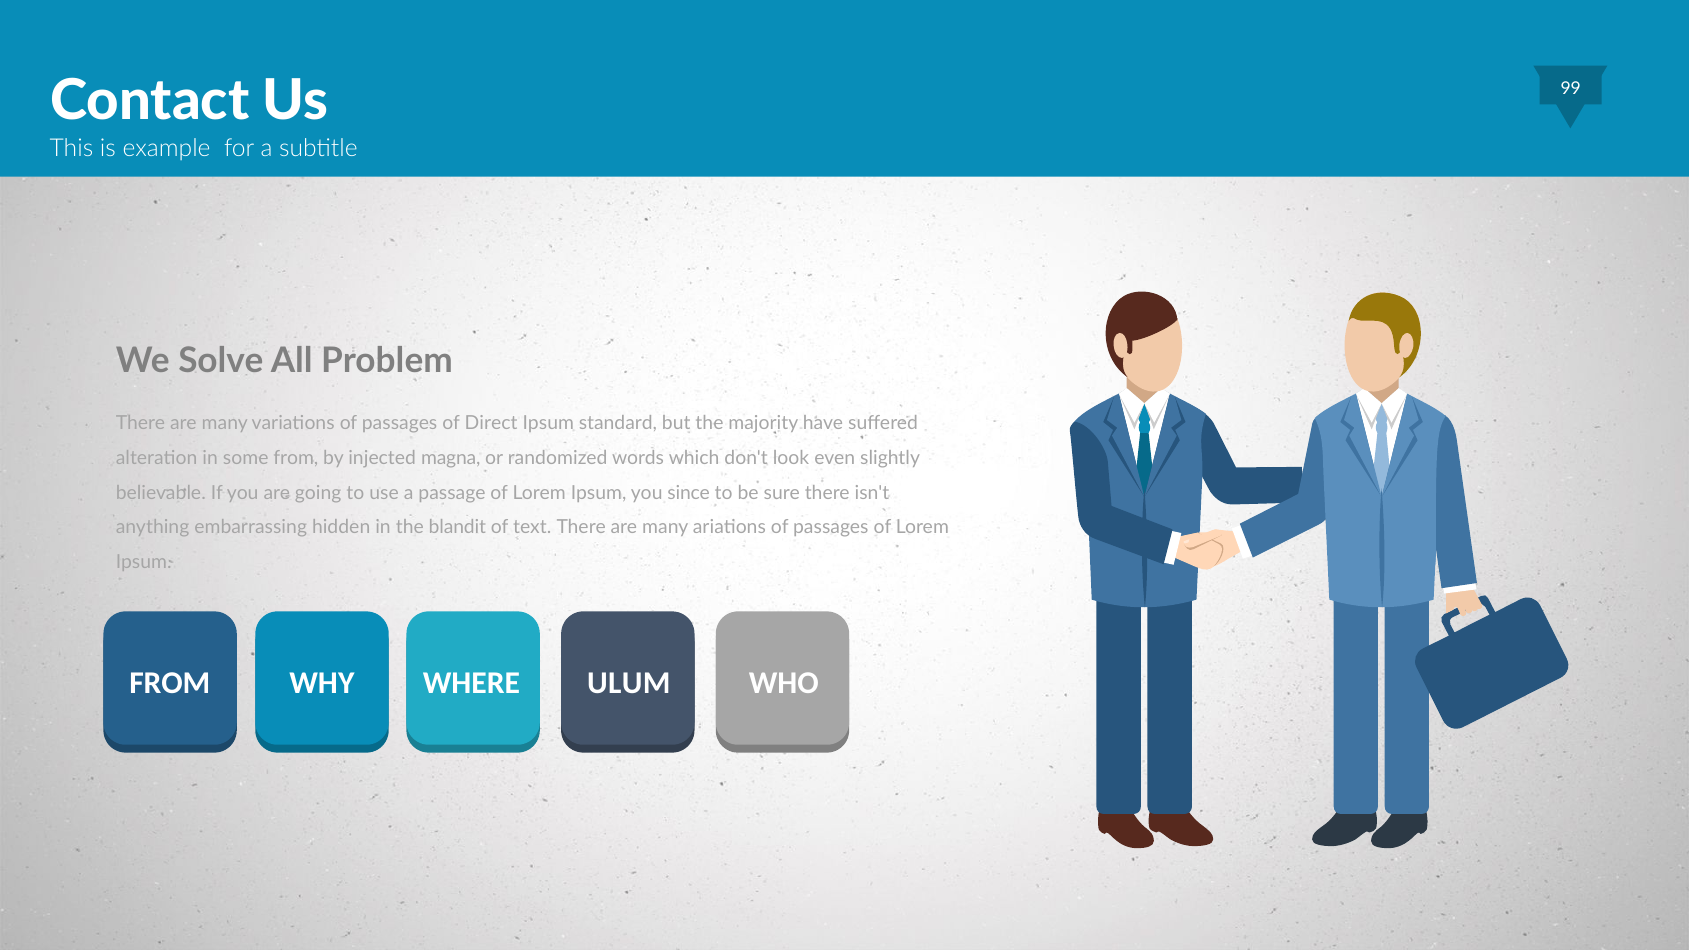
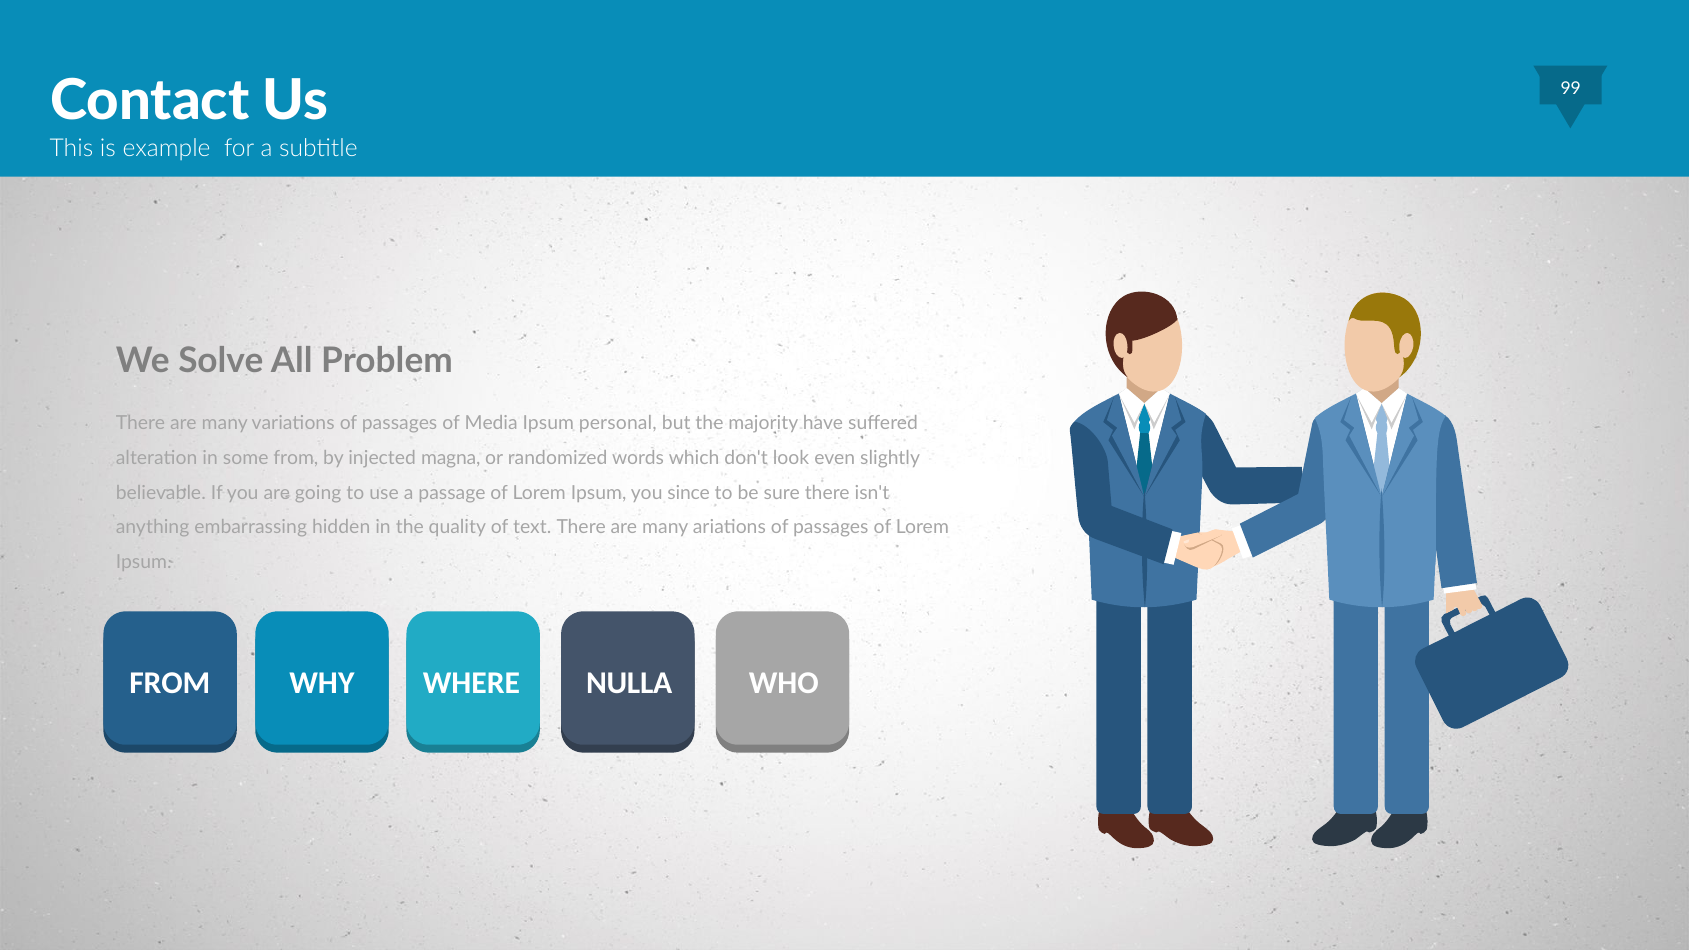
Direct: Direct -> Media
standard: standard -> personal
blandit: blandit -> quality
ULUM: ULUM -> NULLA
